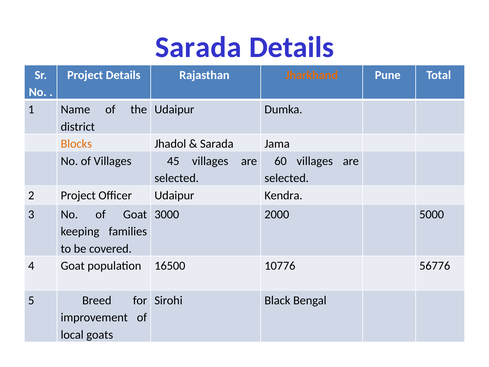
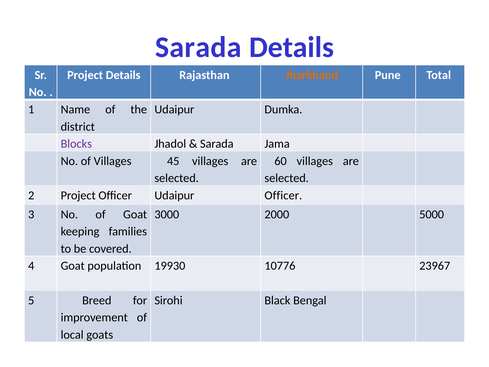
Blocks colour: orange -> purple
Udaipur Kendra: Kendra -> Officer
16500: 16500 -> 19930
56776: 56776 -> 23967
